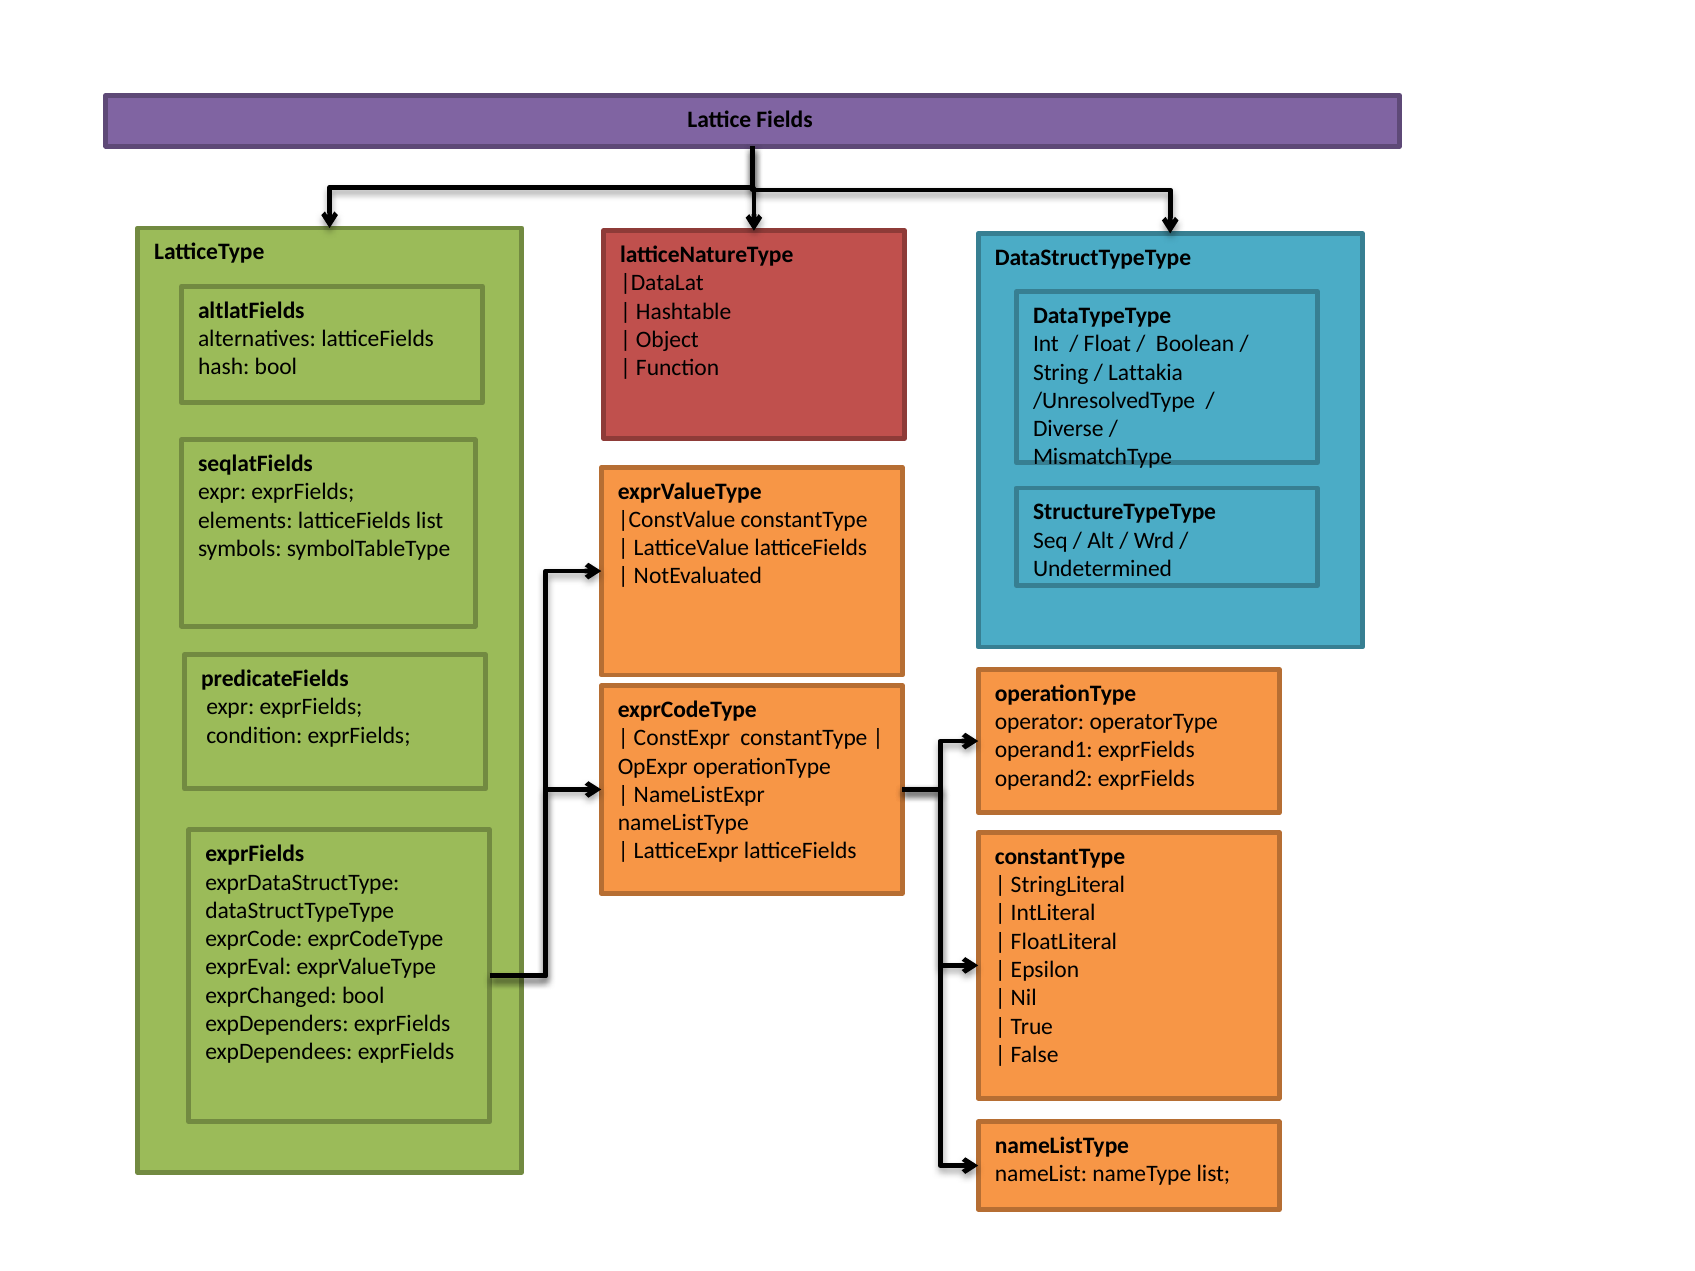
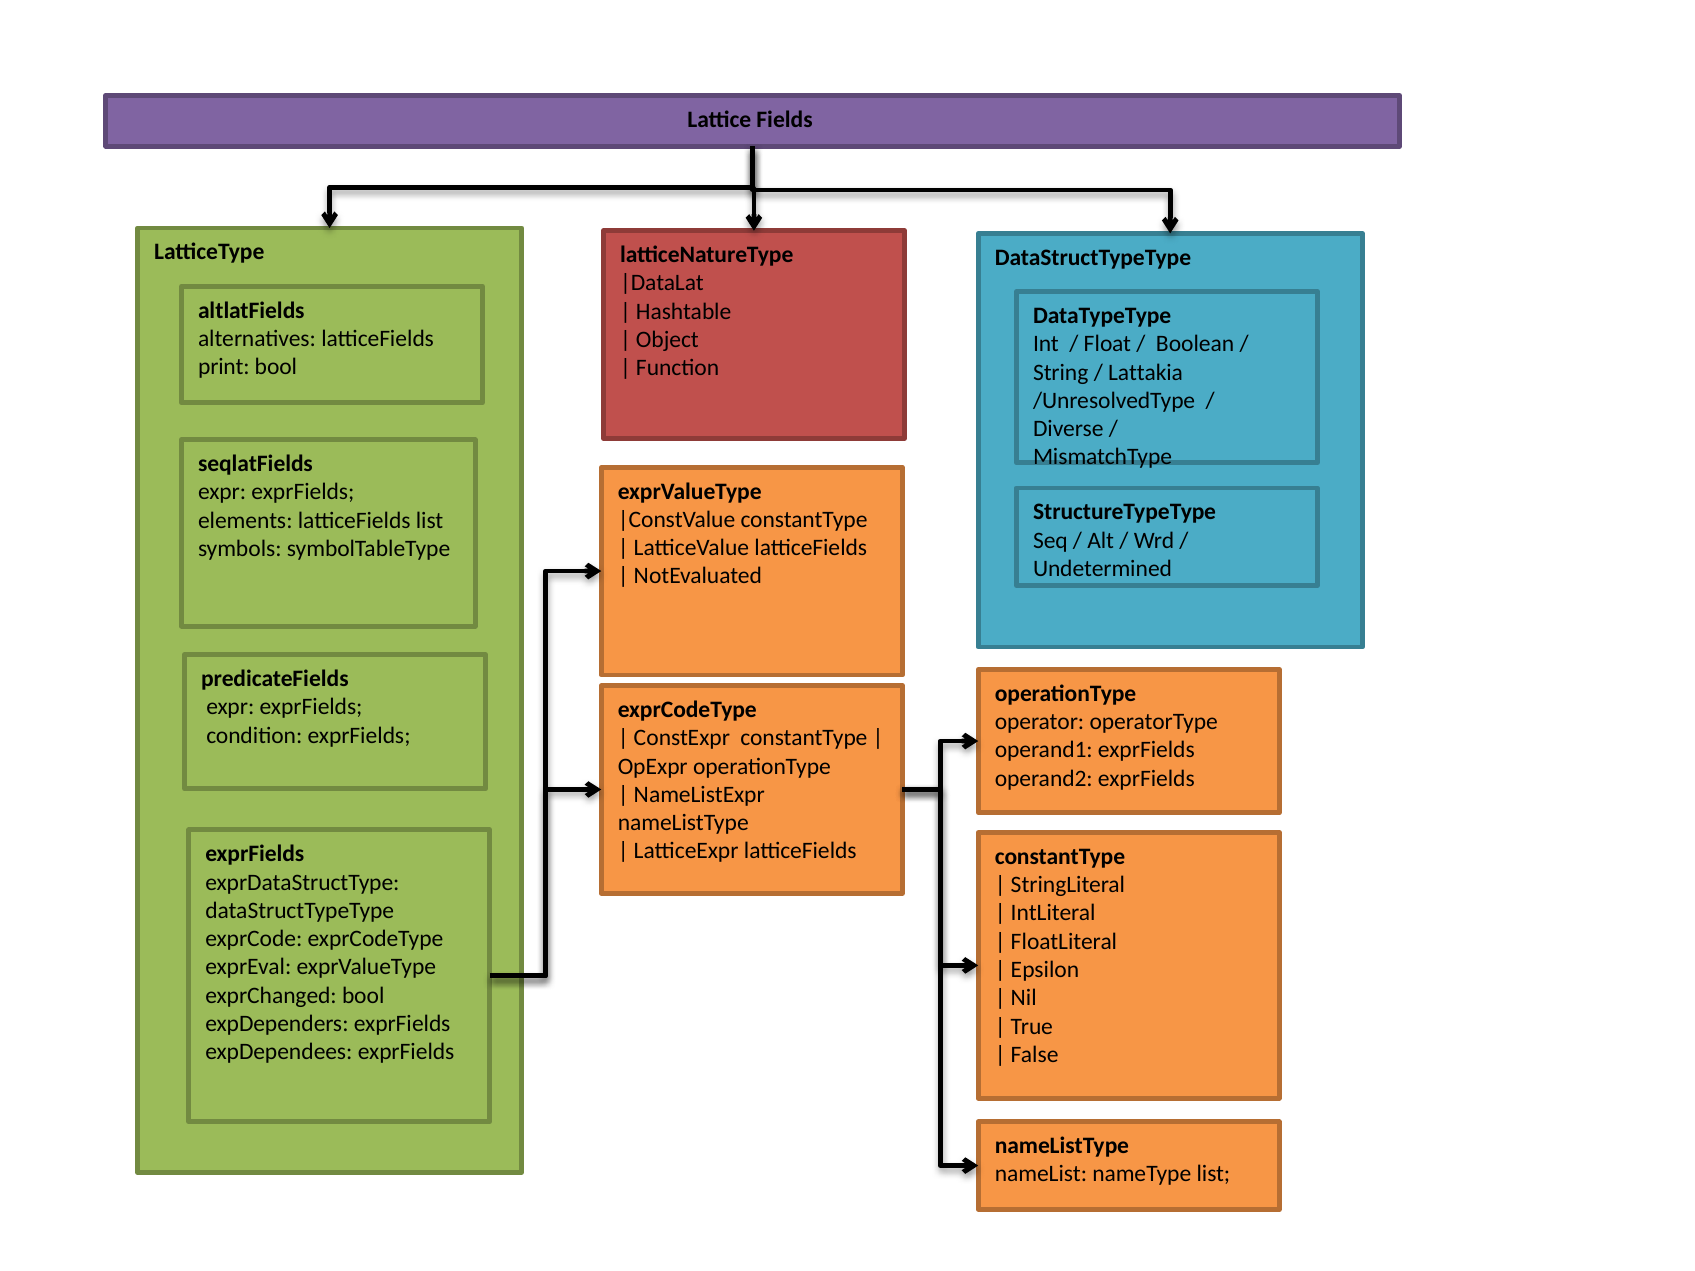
hash: hash -> print
